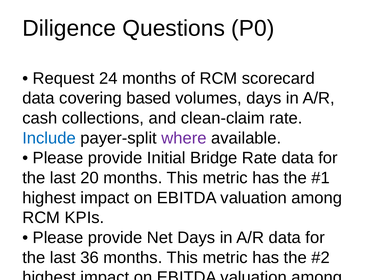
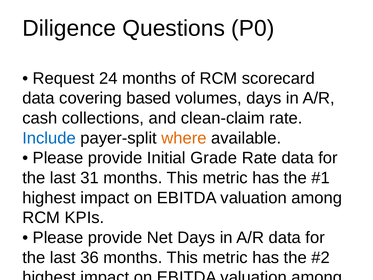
where colour: purple -> orange
Bridge: Bridge -> Grade
20: 20 -> 31
